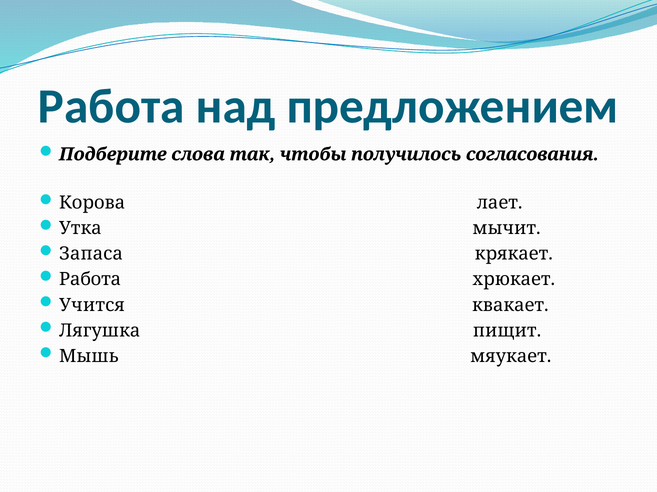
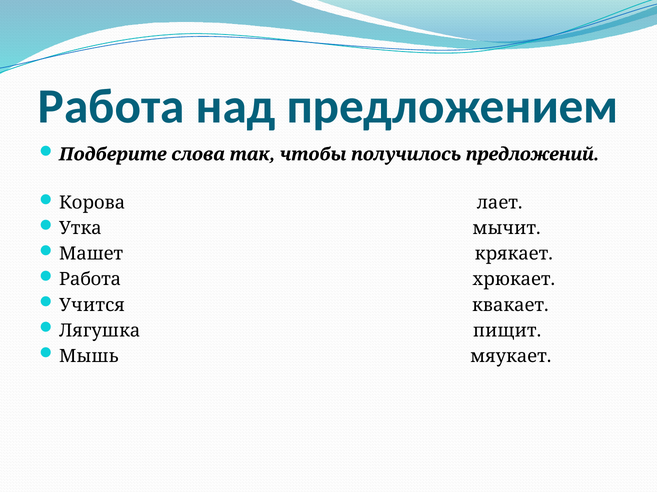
согласования: согласования -> предложений
Запаса: Запаса -> Машет
